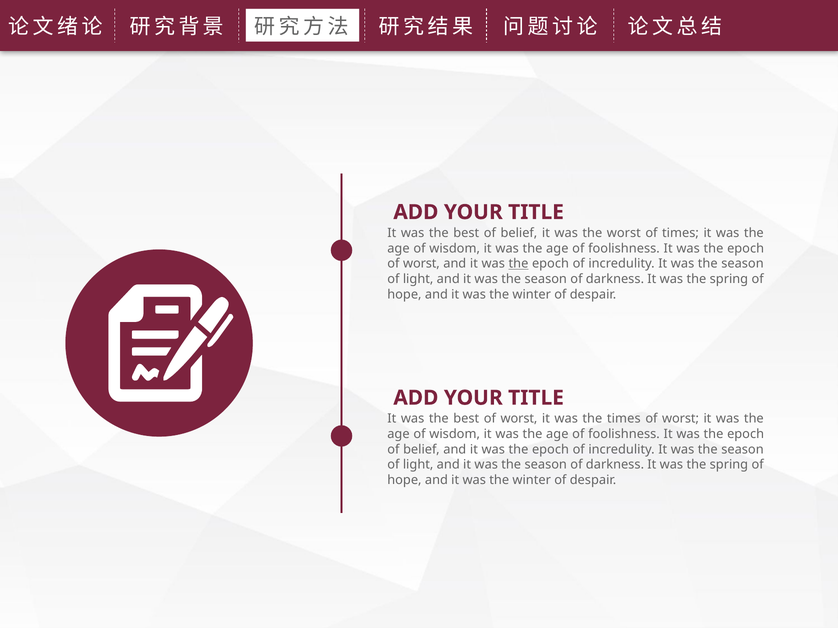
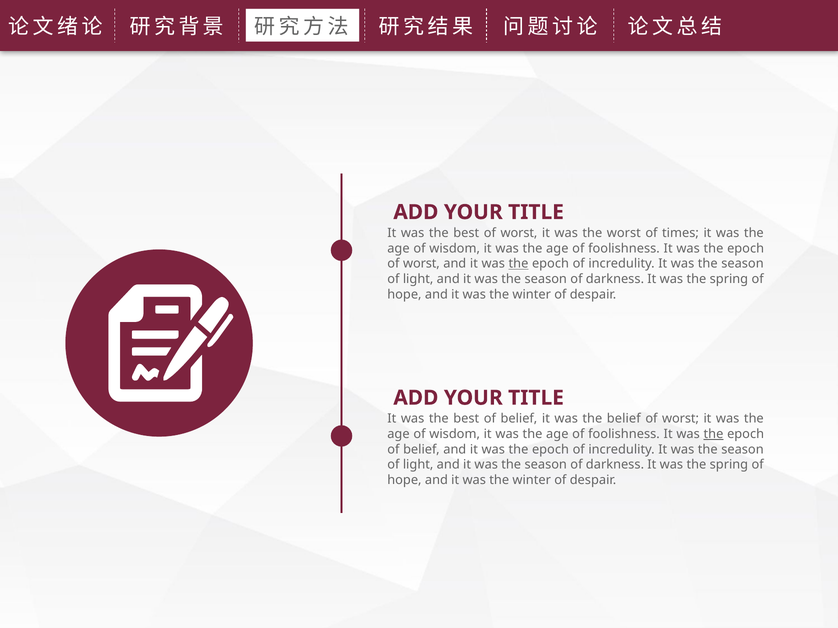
best of belief: belief -> worst
best of worst: worst -> belief
the times: times -> belief
the at (713, 434) underline: none -> present
